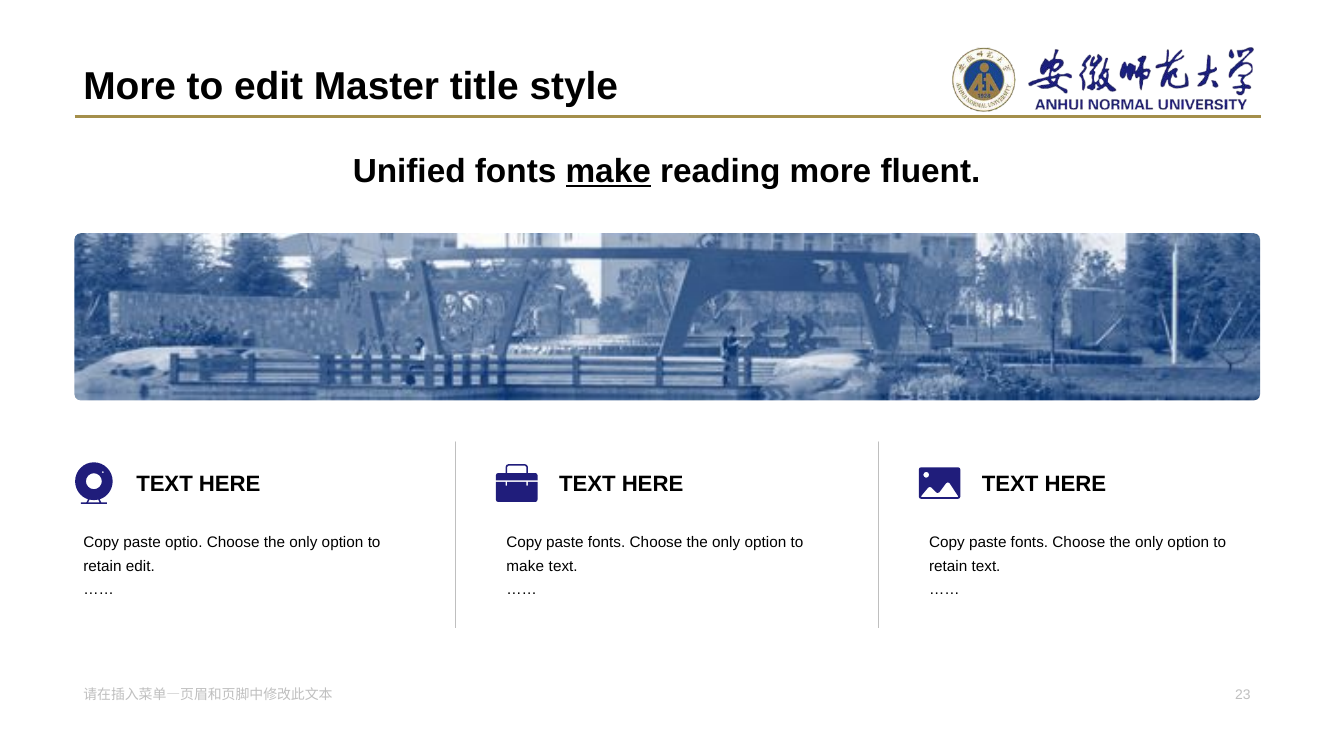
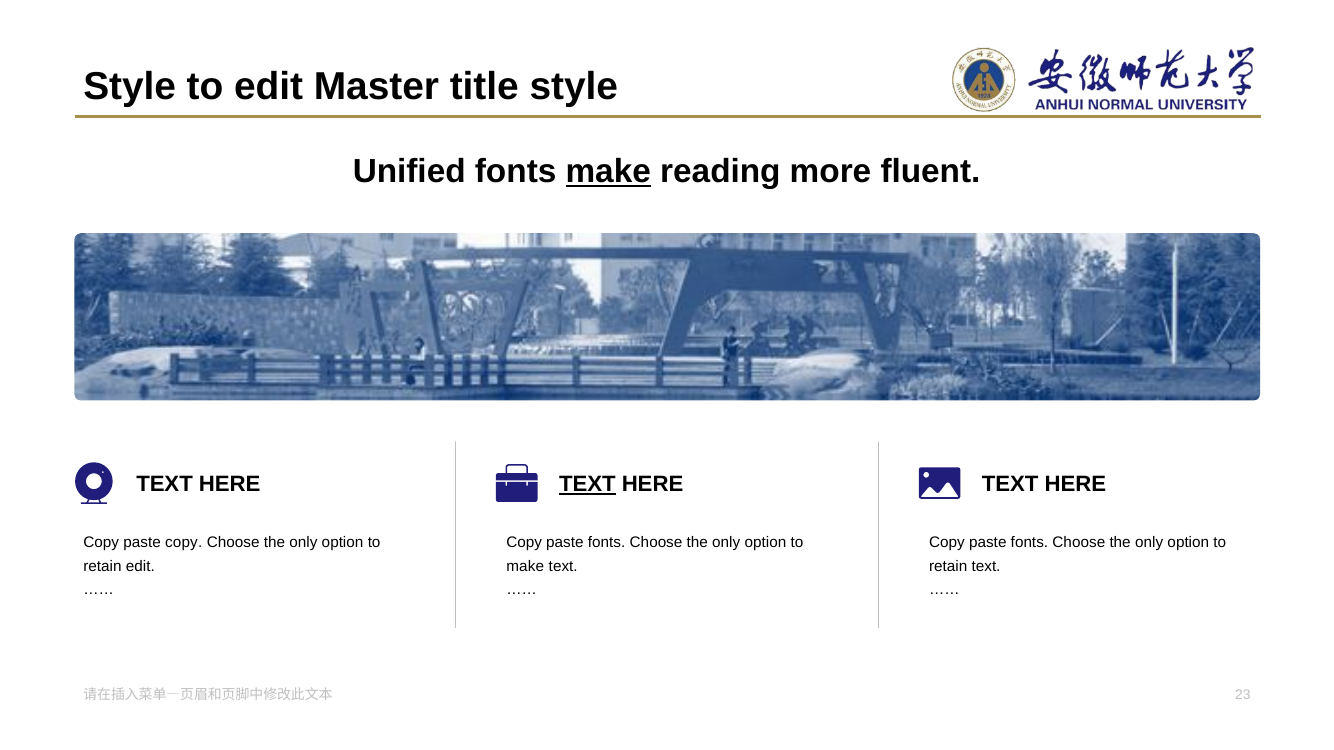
More at (130, 86): More -> Style
TEXT at (587, 485) underline: none -> present
paste optio: optio -> copy
